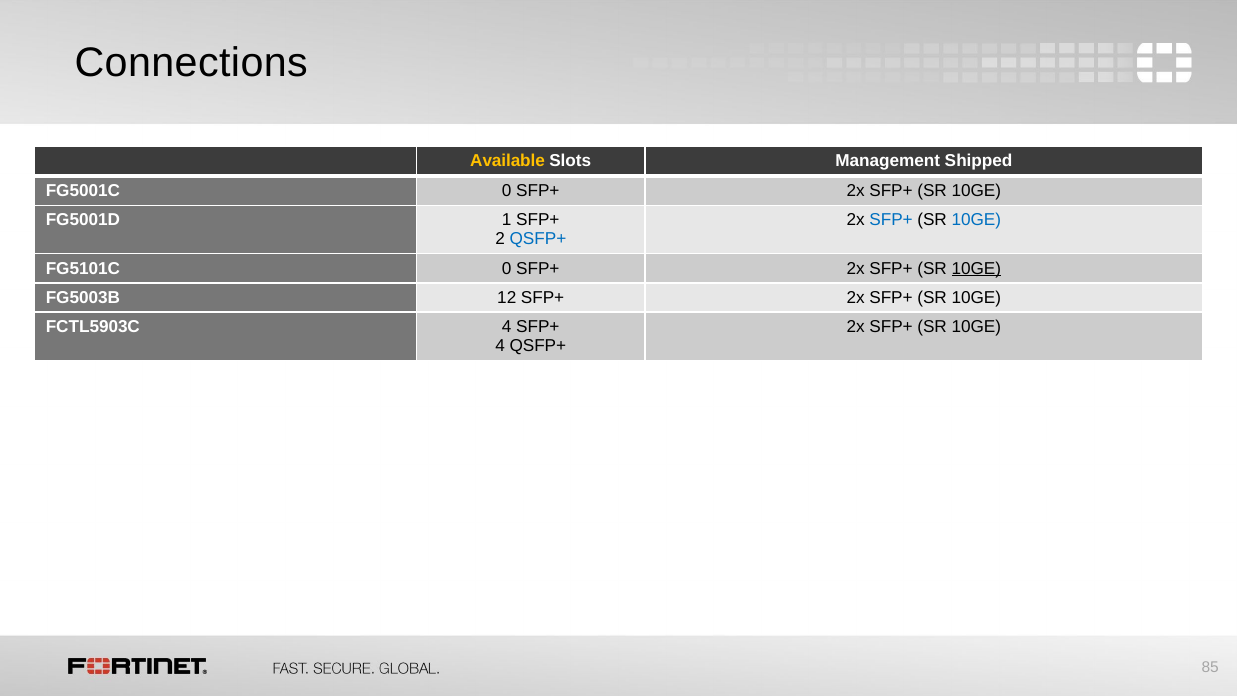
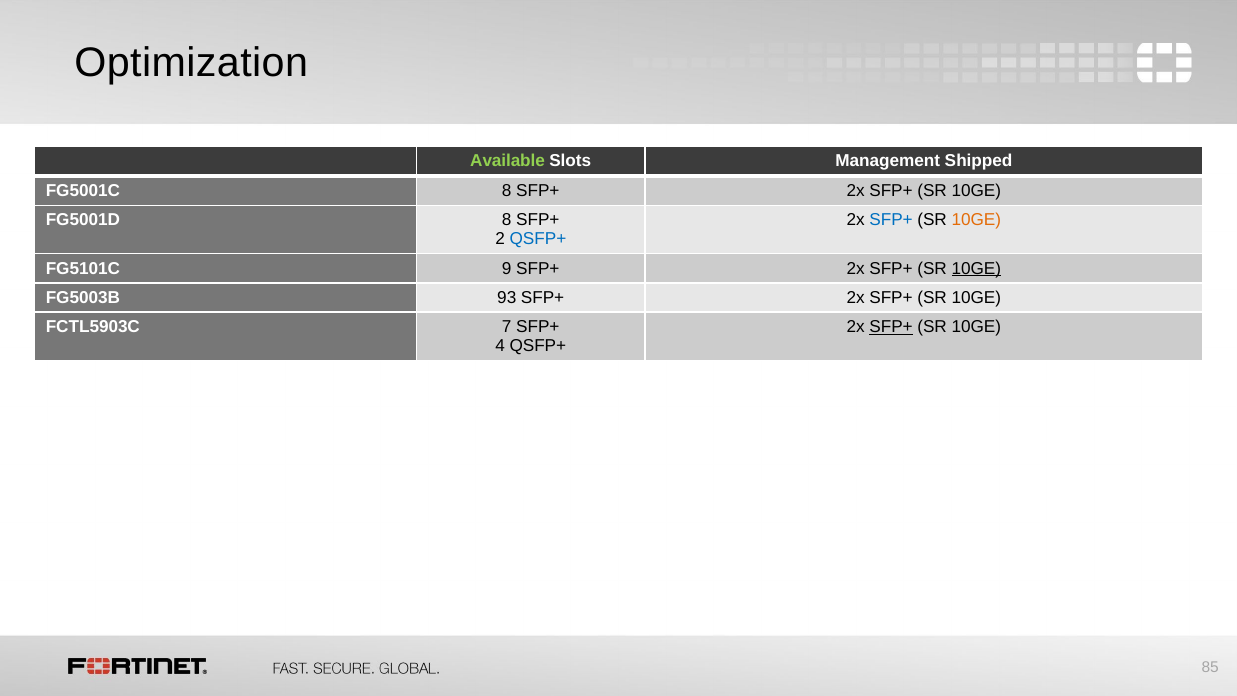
Connections: Connections -> Optimization
Available colour: yellow -> light green
FG5001C 0: 0 -> 8
FG5001D 1: 1 -> 8
10GE at (976, 220) colour: blue -> orange
FG5101C 0: 0 -> 9
12: 12 -> 93
FCTL5903C 4: 4 -> 7
SFP+ at (891, 327) underline: none -> present
